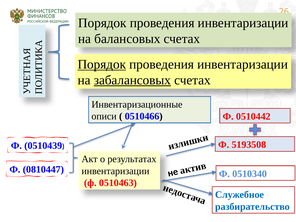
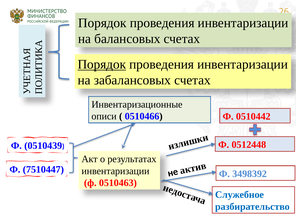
забалансовых underline: present -> none
5193508: 5193508 -> 0512448
0810447: 0810447 -> 7510447
0510340: 0510340 -> 3498392
